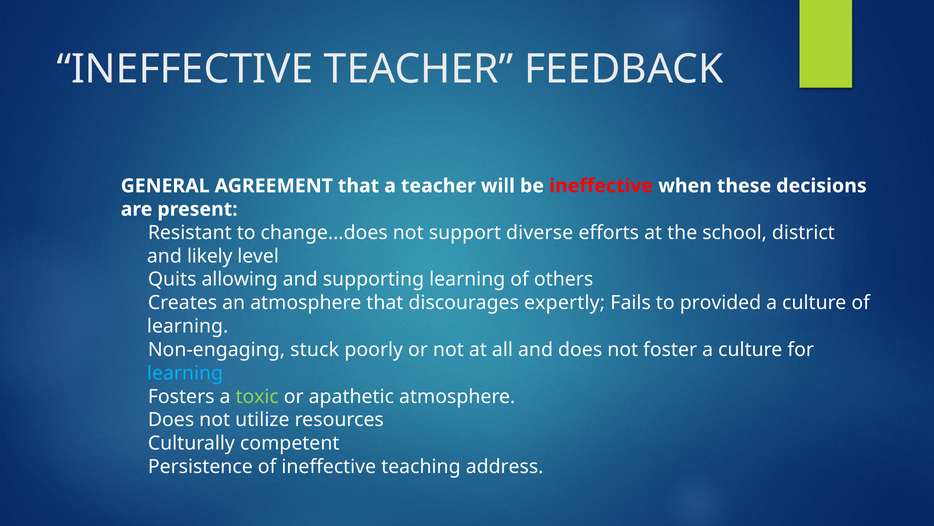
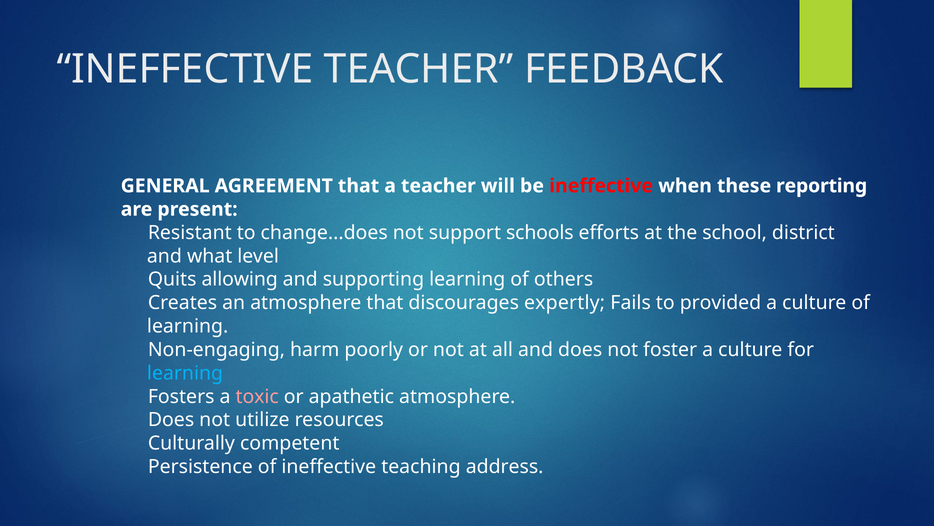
decisions: decisions -> reporting
diverse: diverse -> schools
likely: likely -> what
stuck: stuck -> harm
toxic colour: light green -> pink
